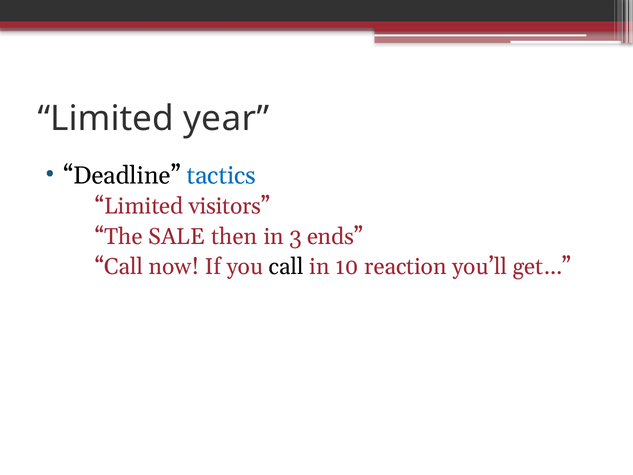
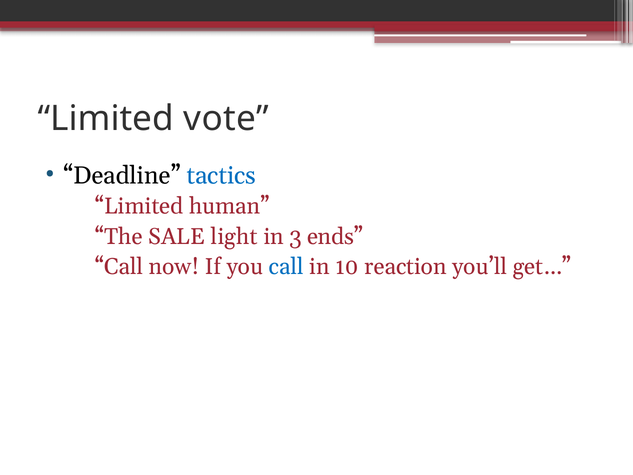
year: year -> vote
visitors: visitors -> human
then: then -> light
call at (286, 266) colour: black -> blue
